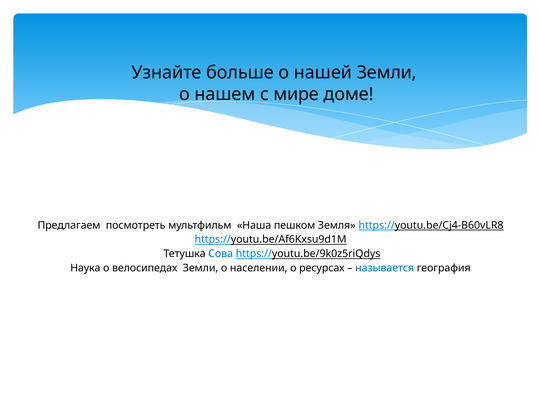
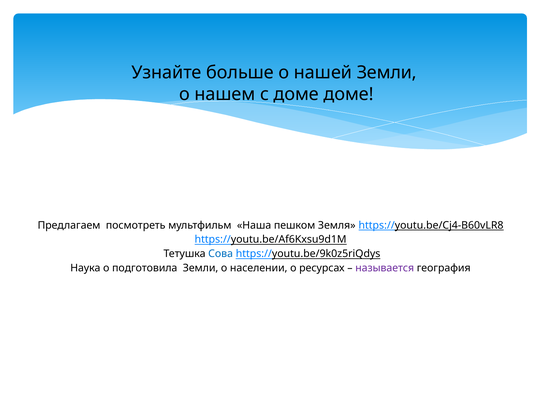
с мире: мире -> доме
велосипедах: велосипедах -> подготовила
называется colour: blue -> purple
